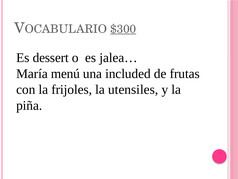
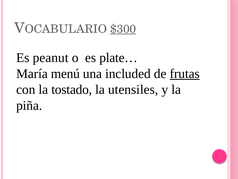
dessert: dessert -> peanut
jalea…: jalea… -> plate…
frutas underline: none -> present
frijoles: frijoles -> tostado
